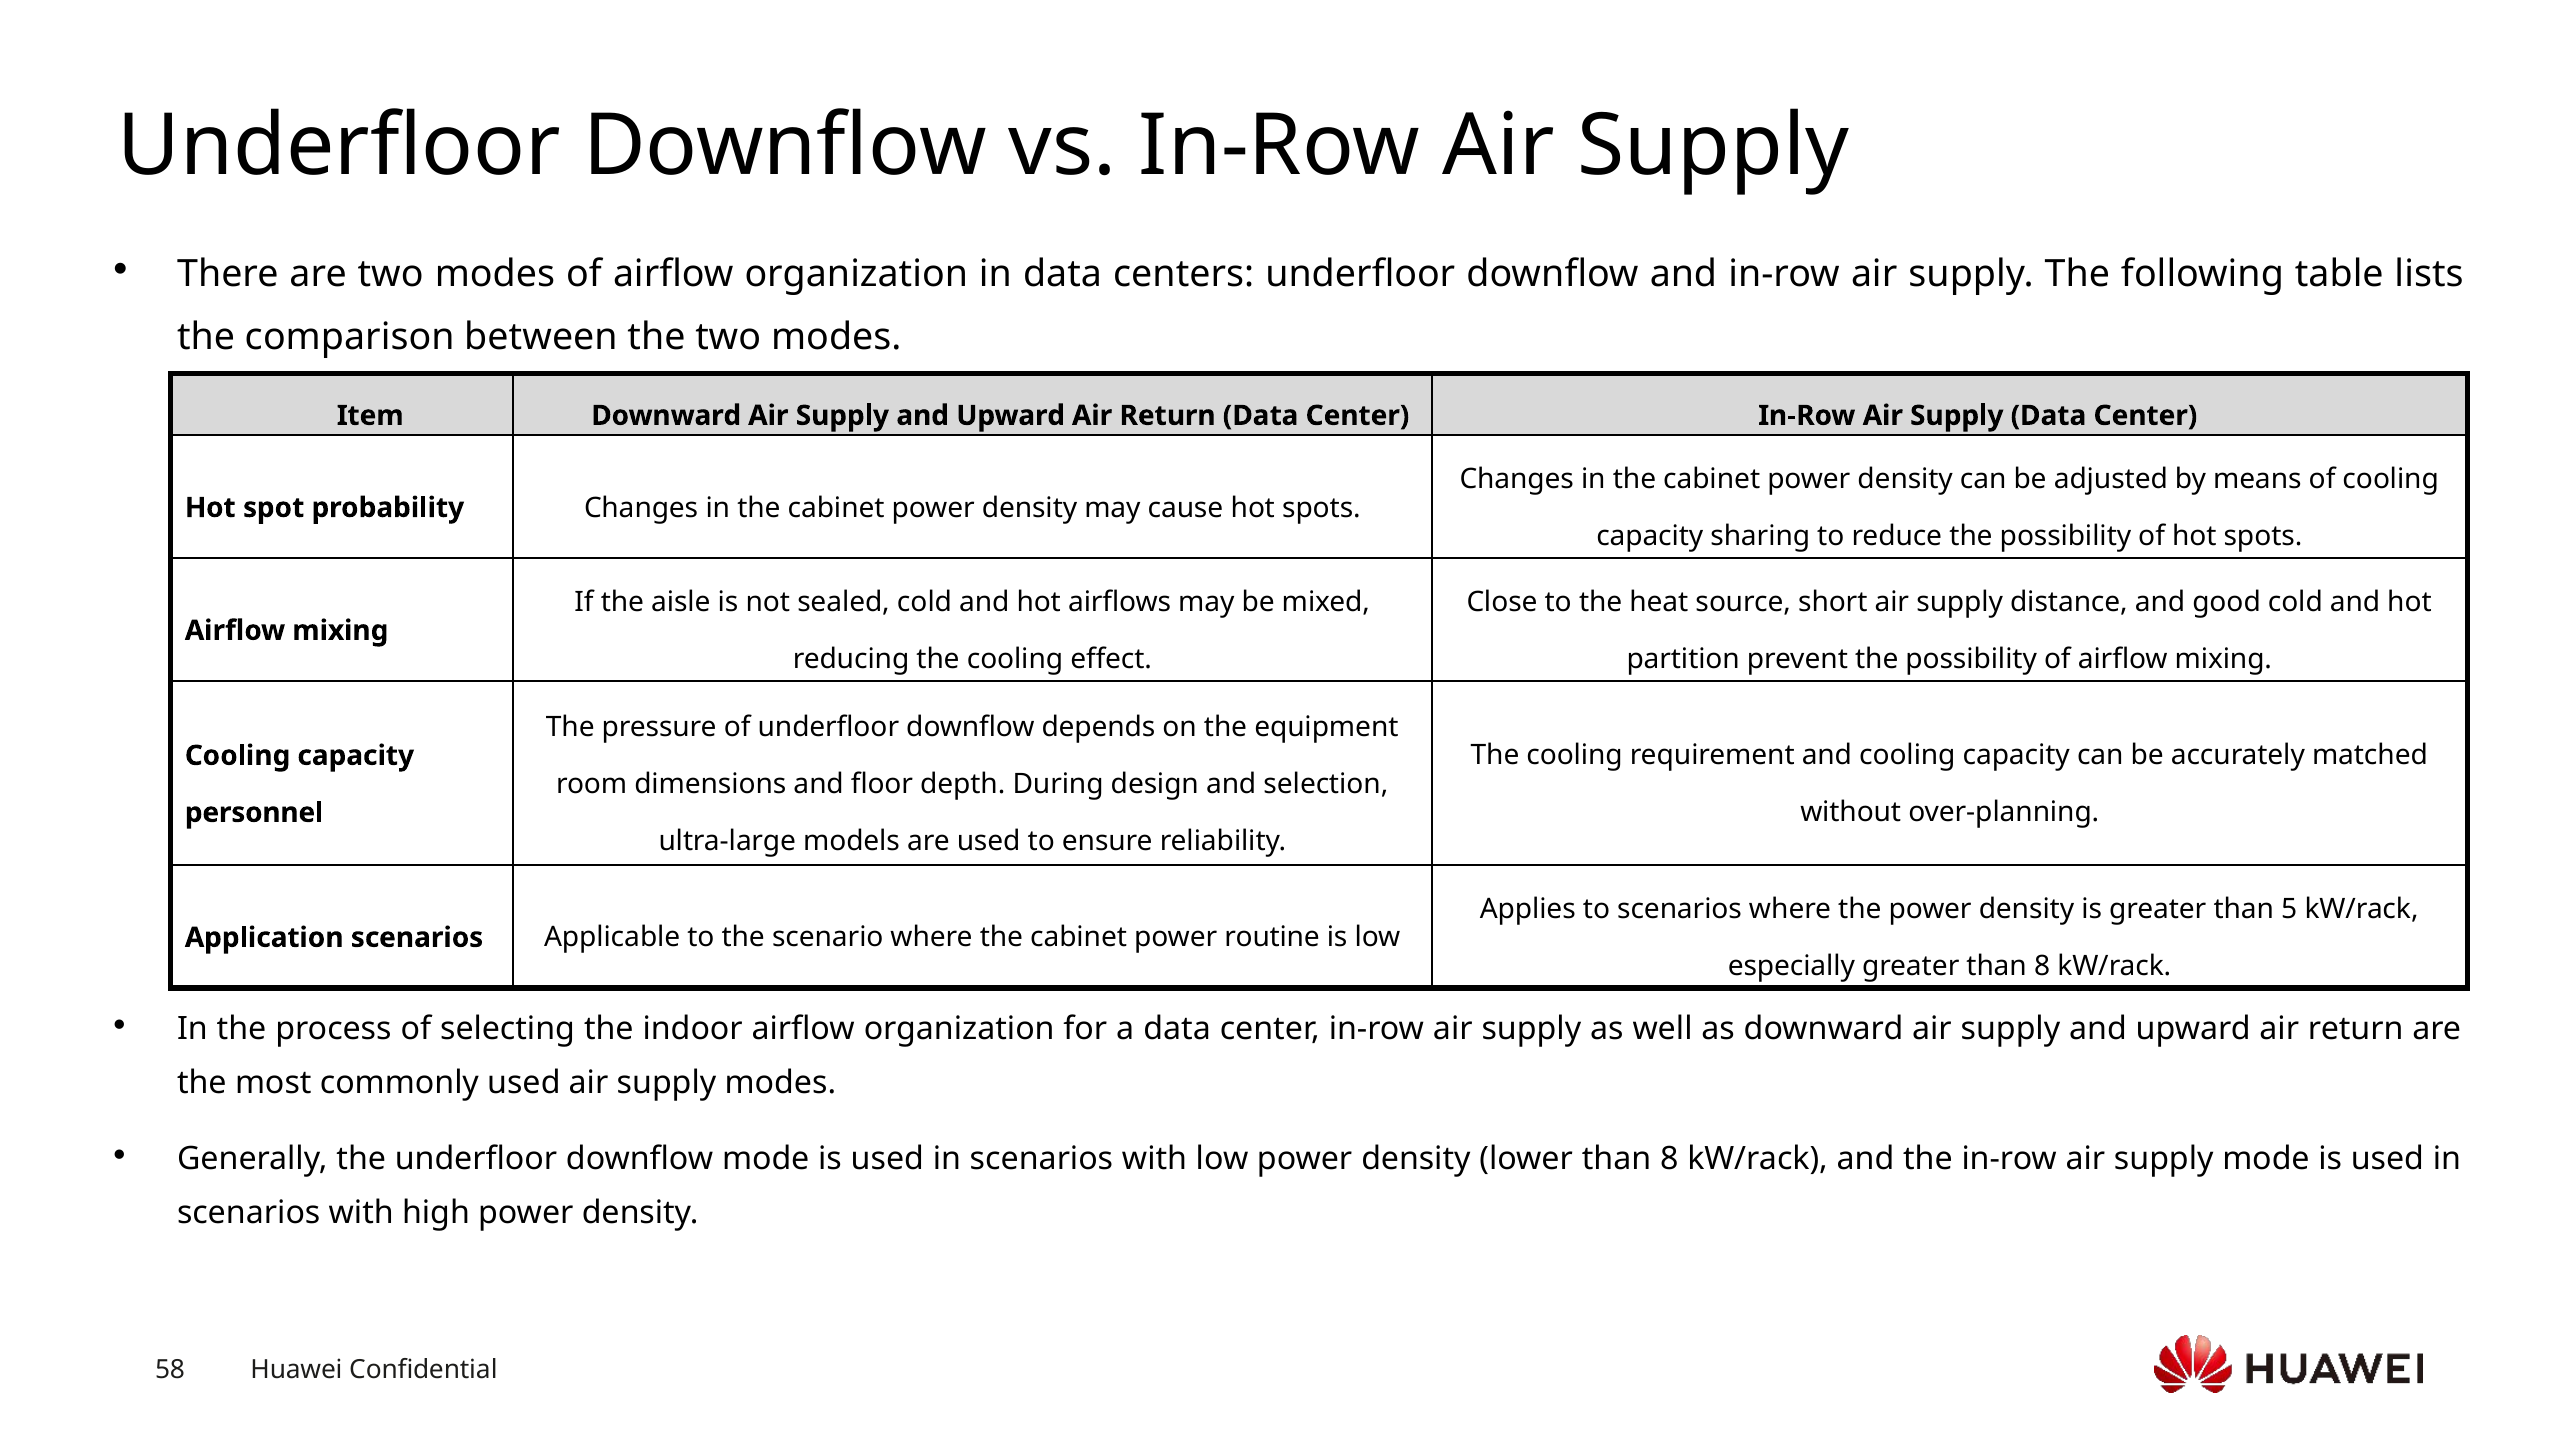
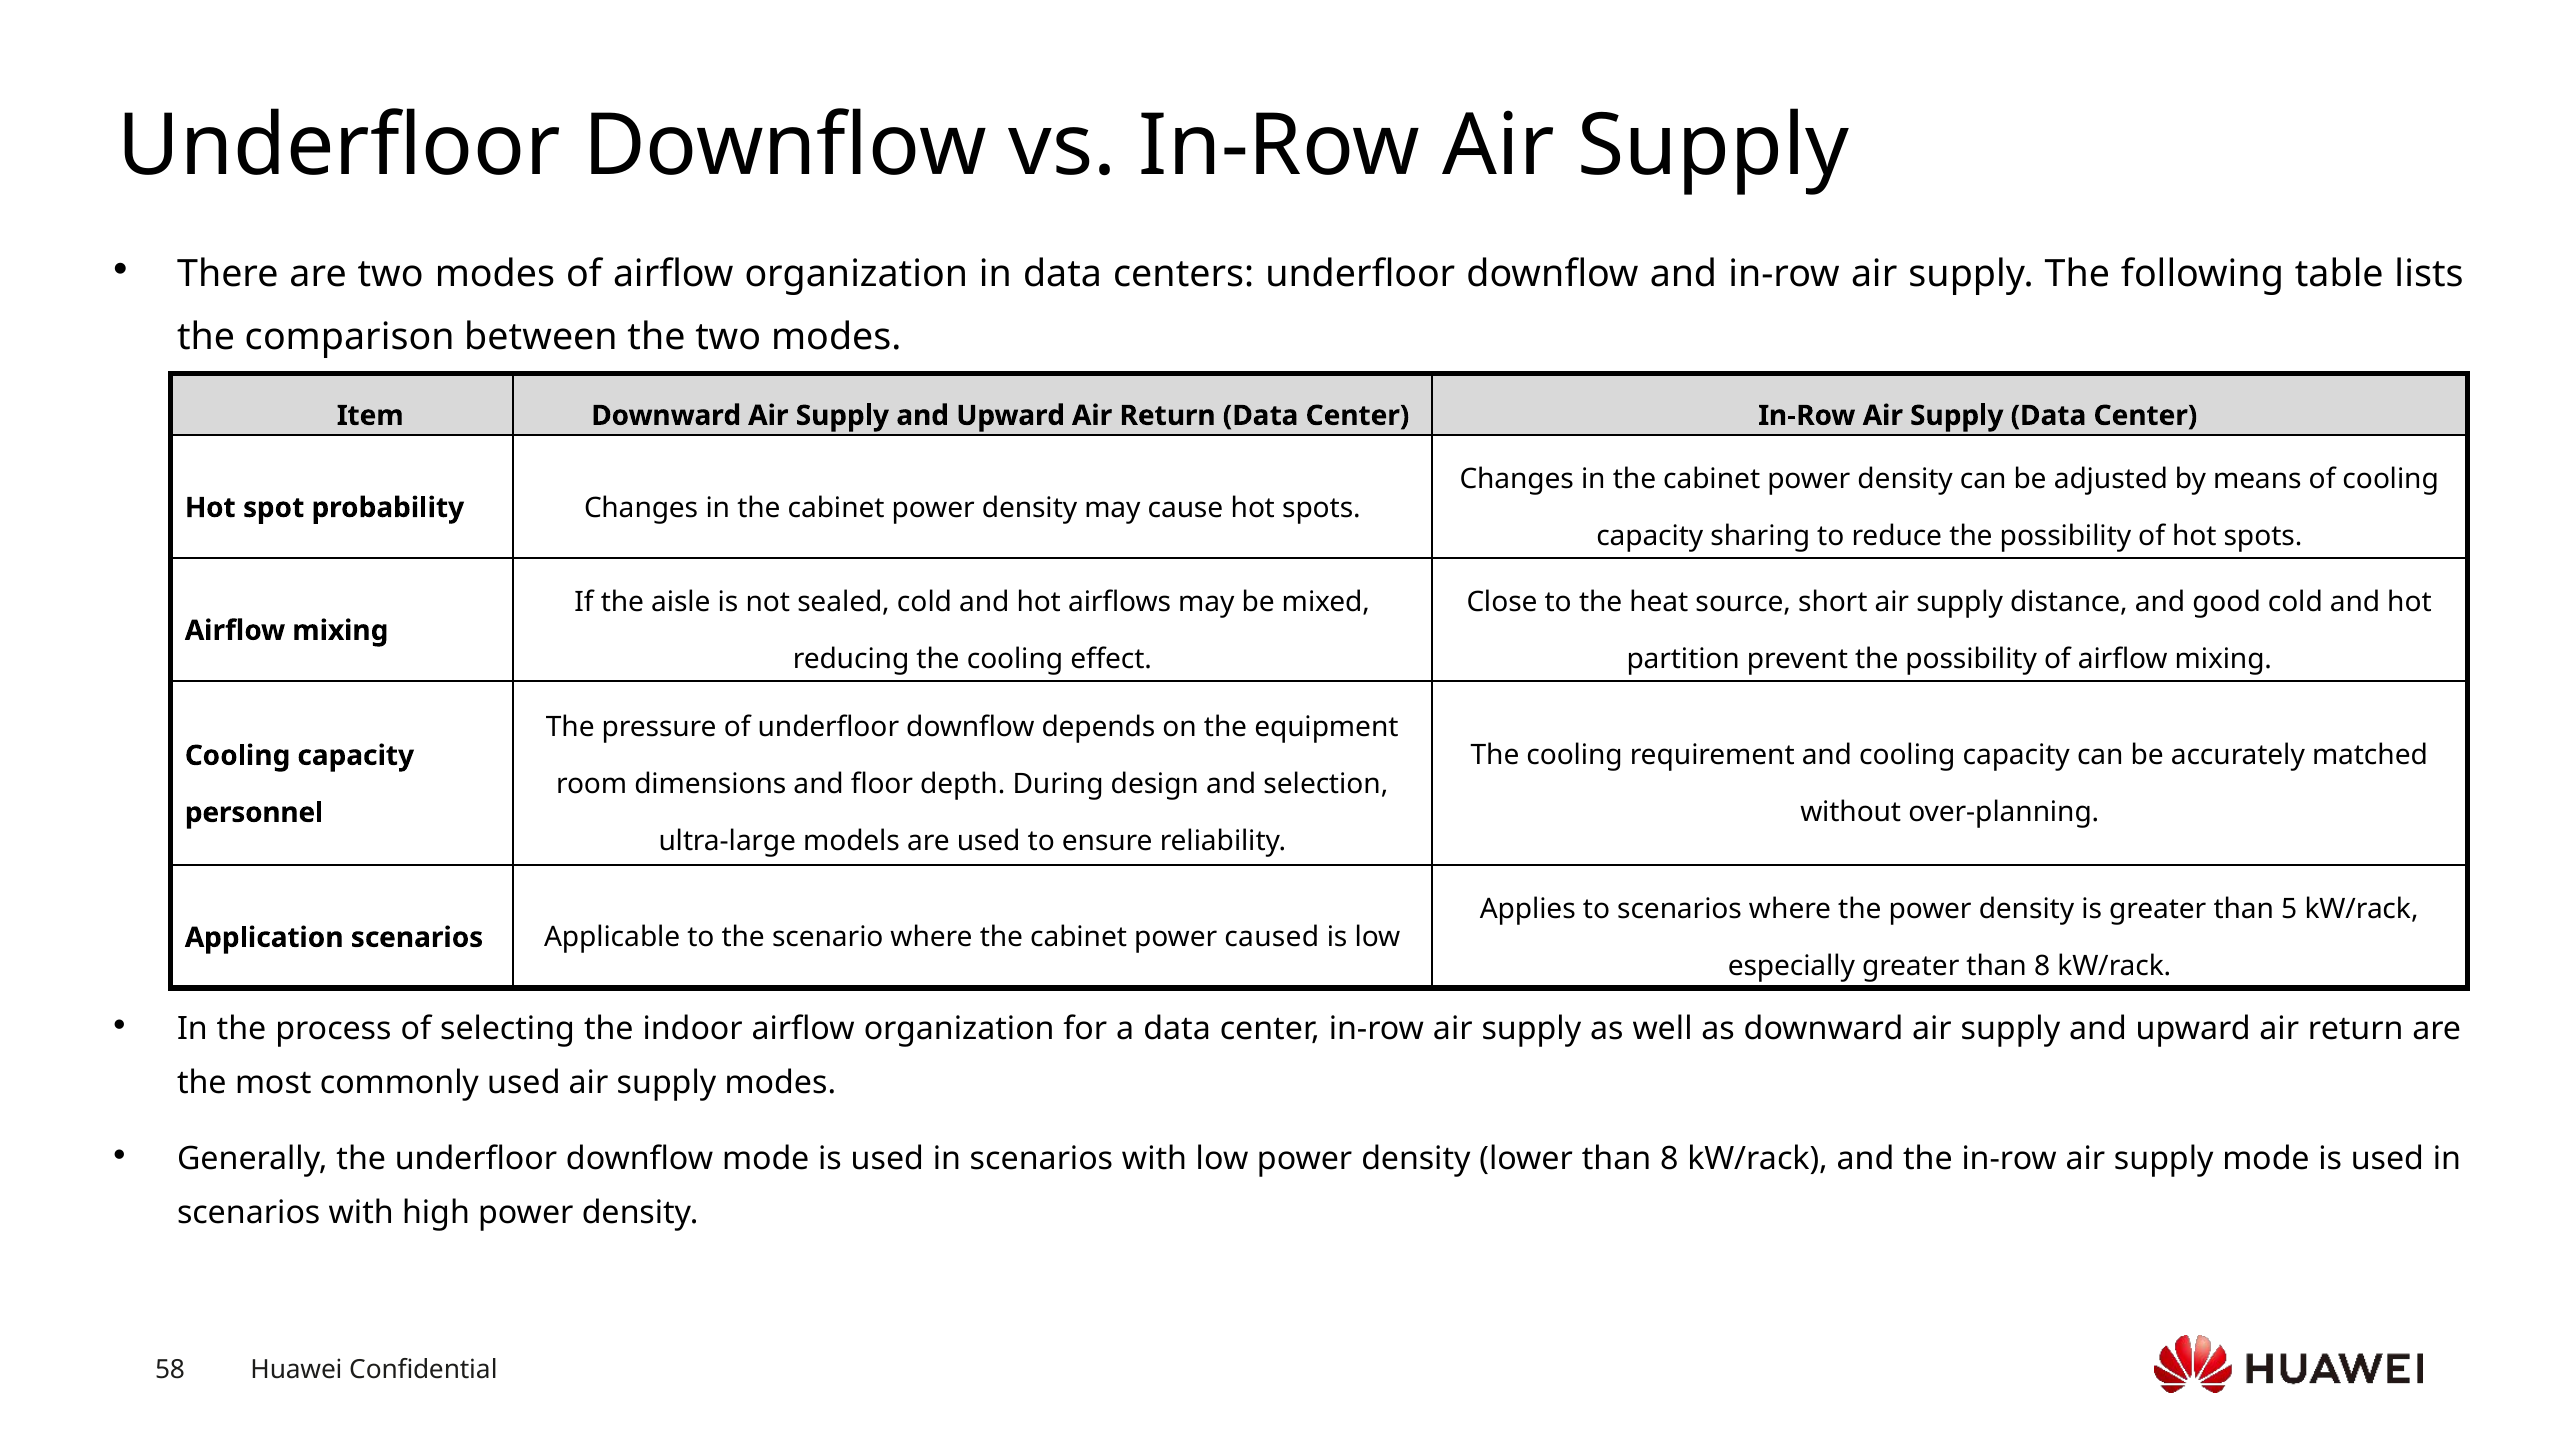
routine: routine -> caused
